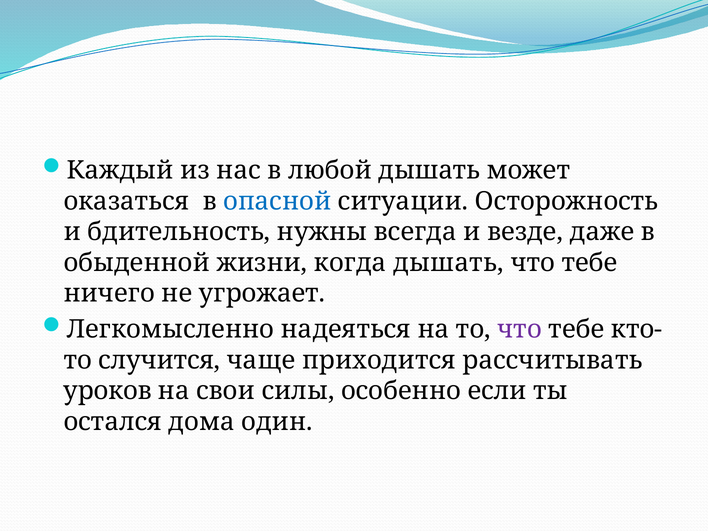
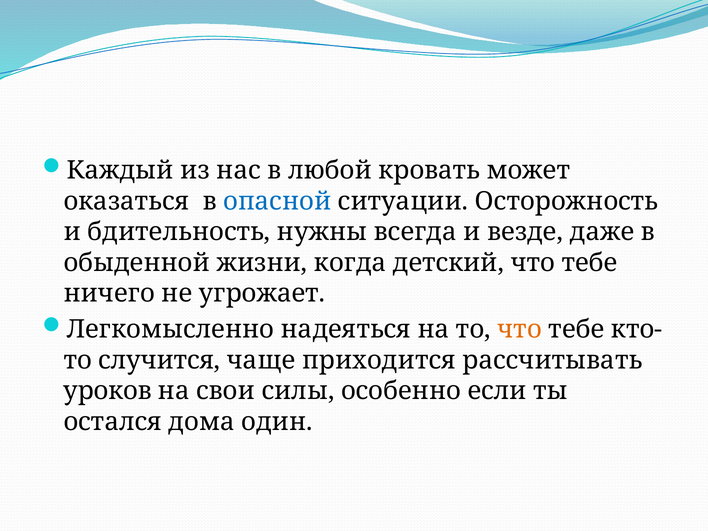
любой дышать: дышать -> кровать
когда дышать: дышать -> детский
что at (520, 329) colour: purple -> orange
